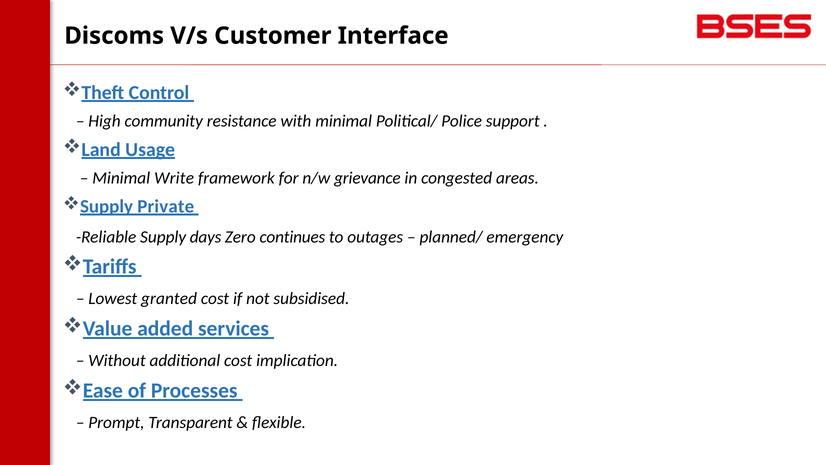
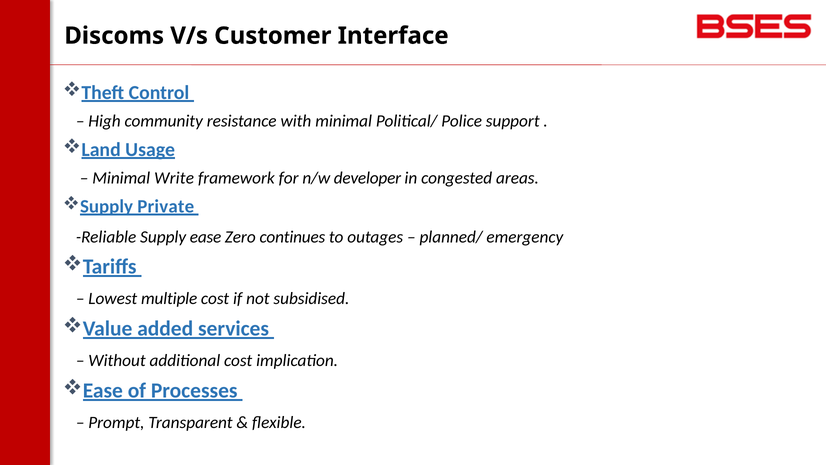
grievance: grievance -> developer
Supply days: days -> ease
granted: granted -> multiple
